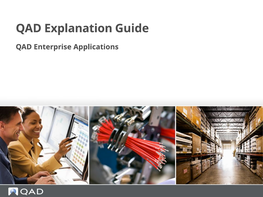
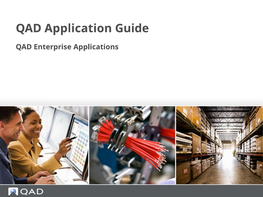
Explanation: Explanation -> Application
